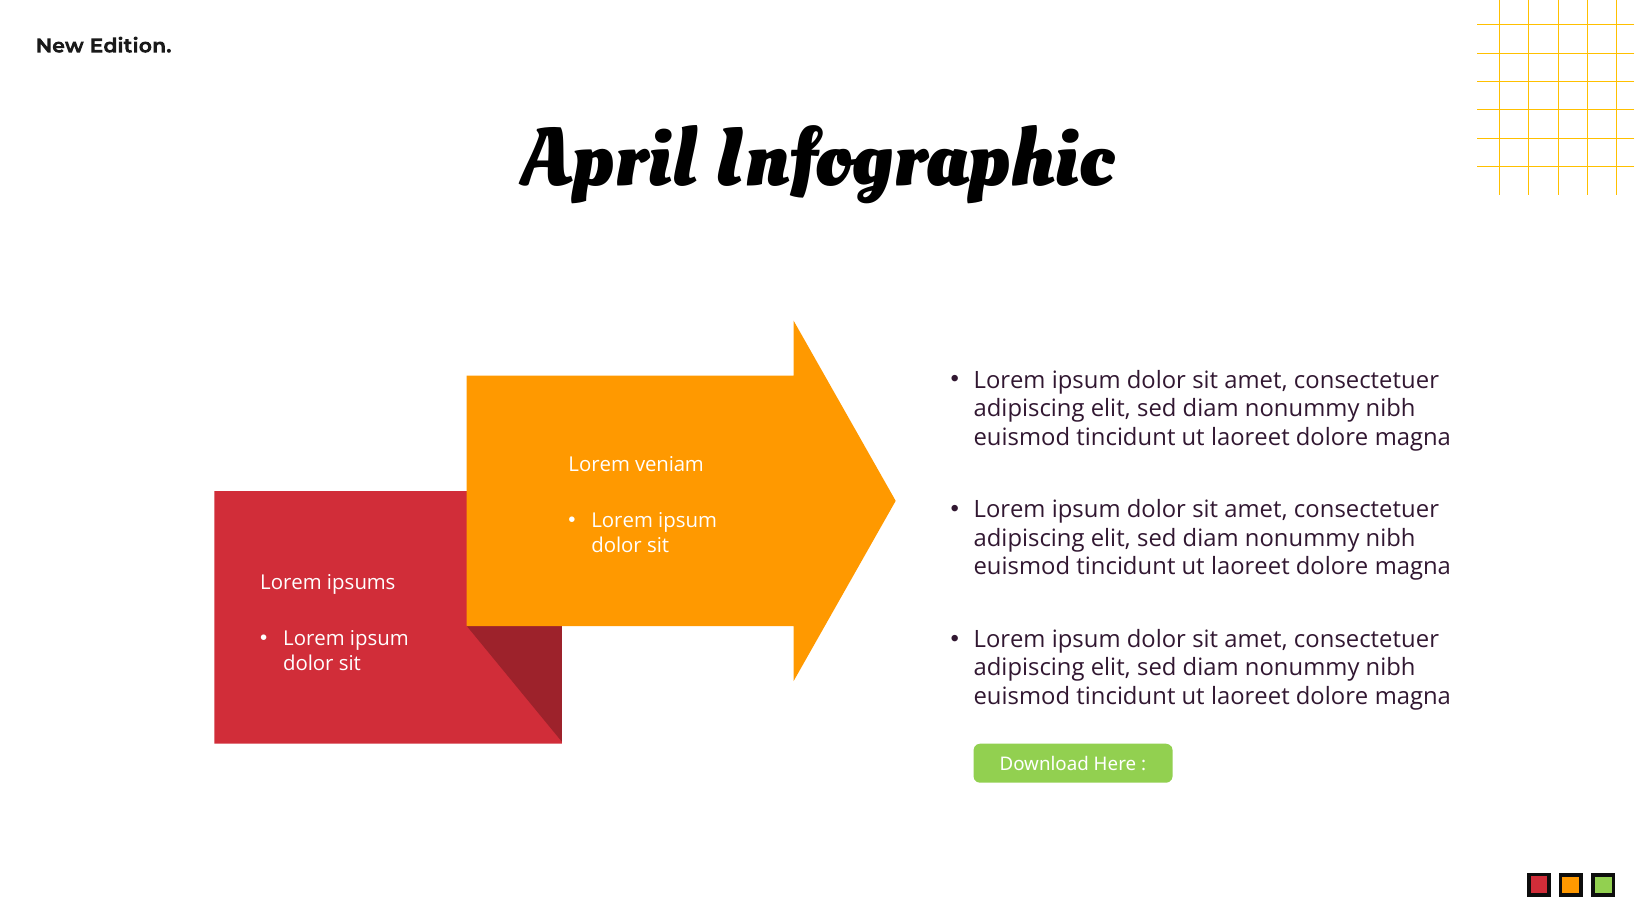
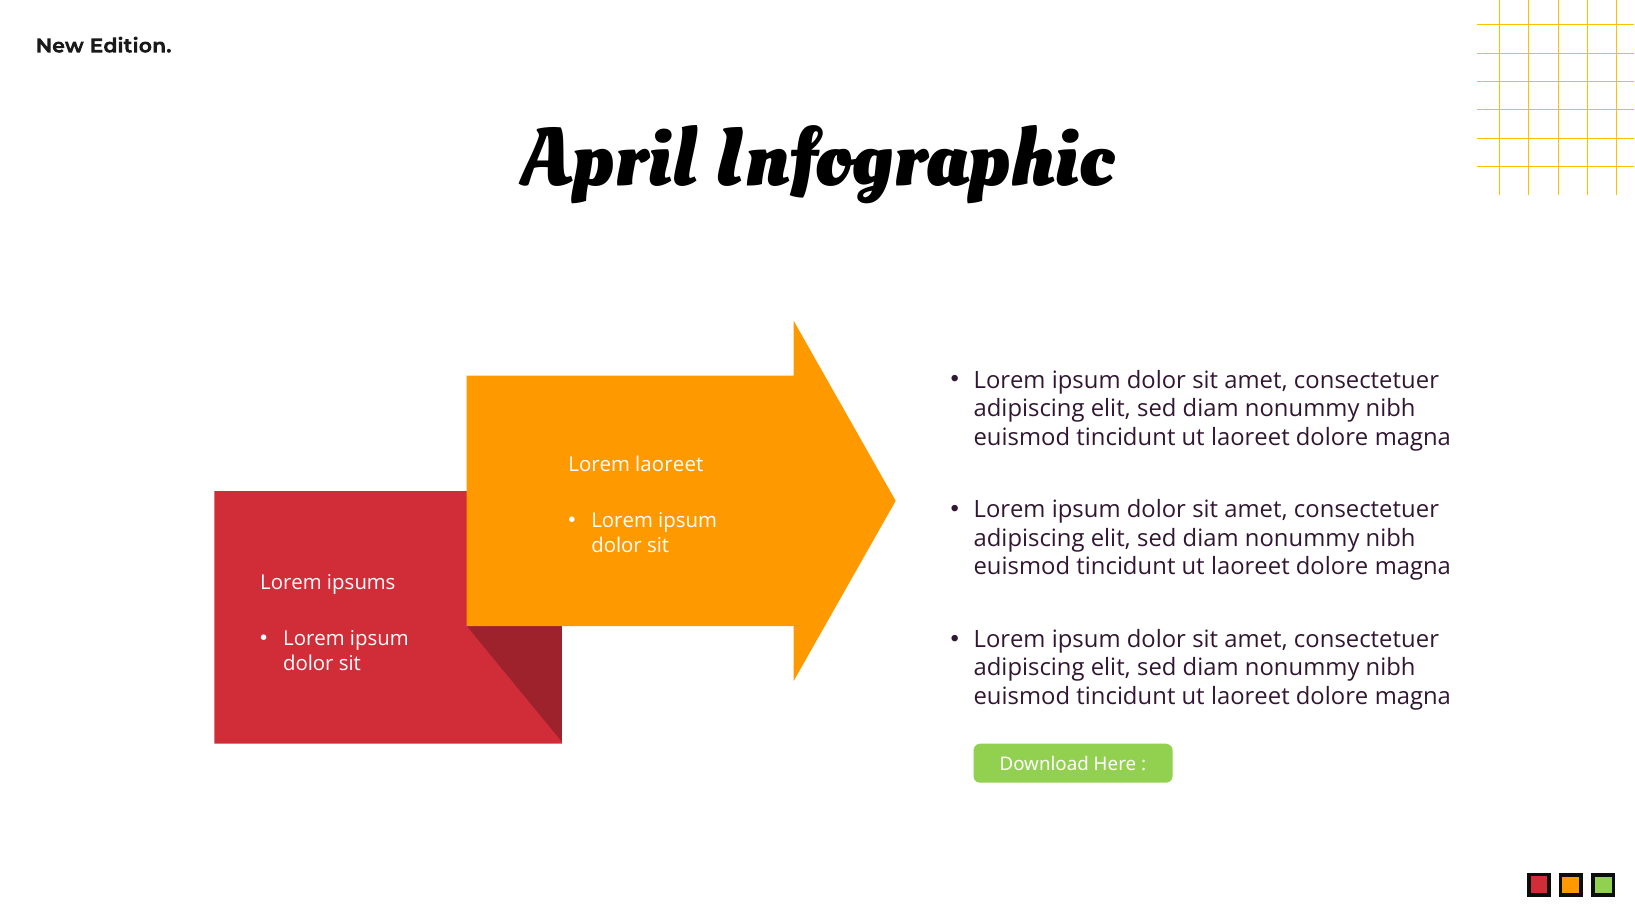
Lorem veniam: veniam -> laoreet
